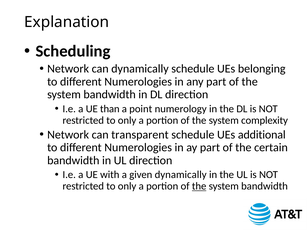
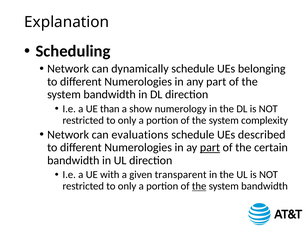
point: point -> show
transparent: transparent -> evaluations
additional: additional -> described
part at (210, 148) underline: none -> present
given dynamically: dynamically -> transparent
